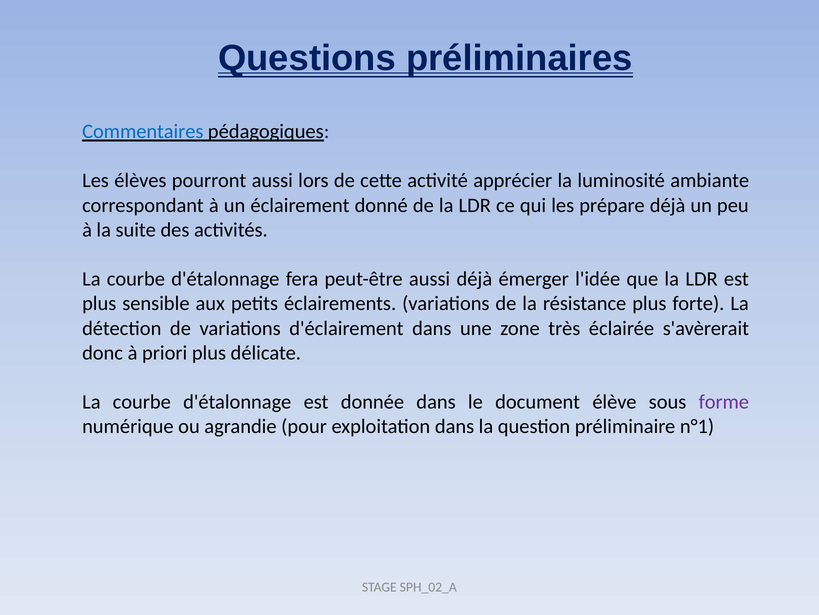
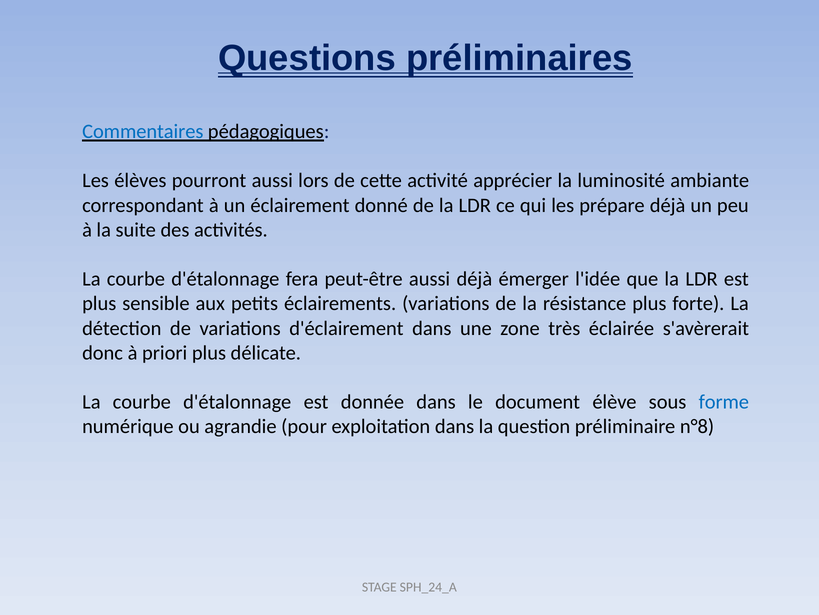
forme colour: purple -> blue
n°1: n°1 -> n°8
SPH_02_A: SPH_02_A -> SPH_24_A
